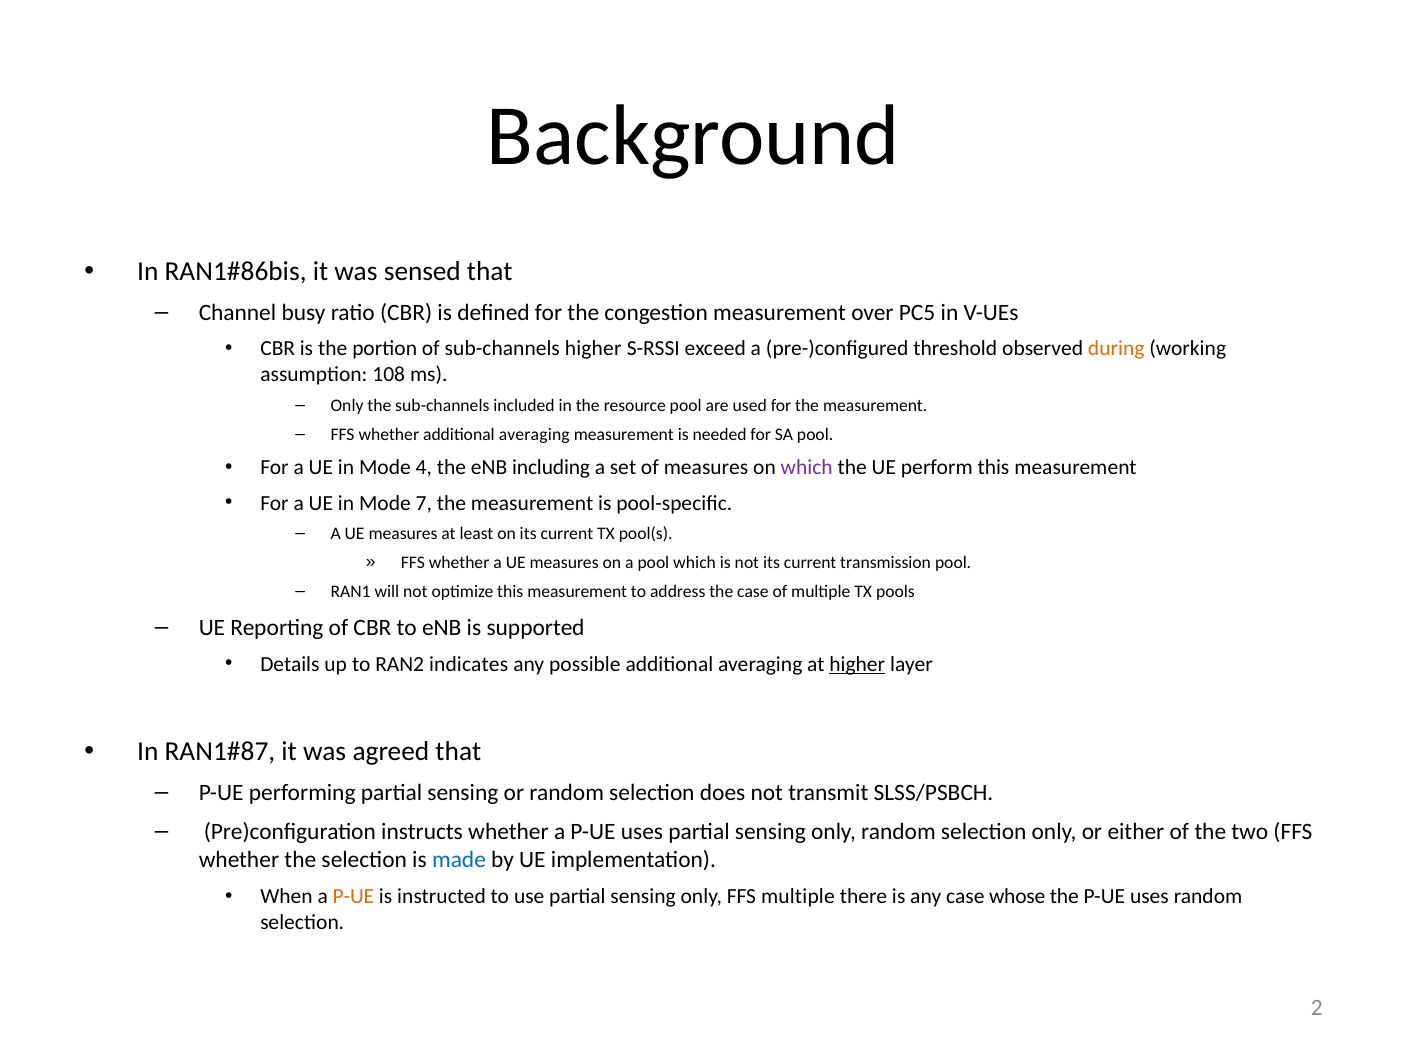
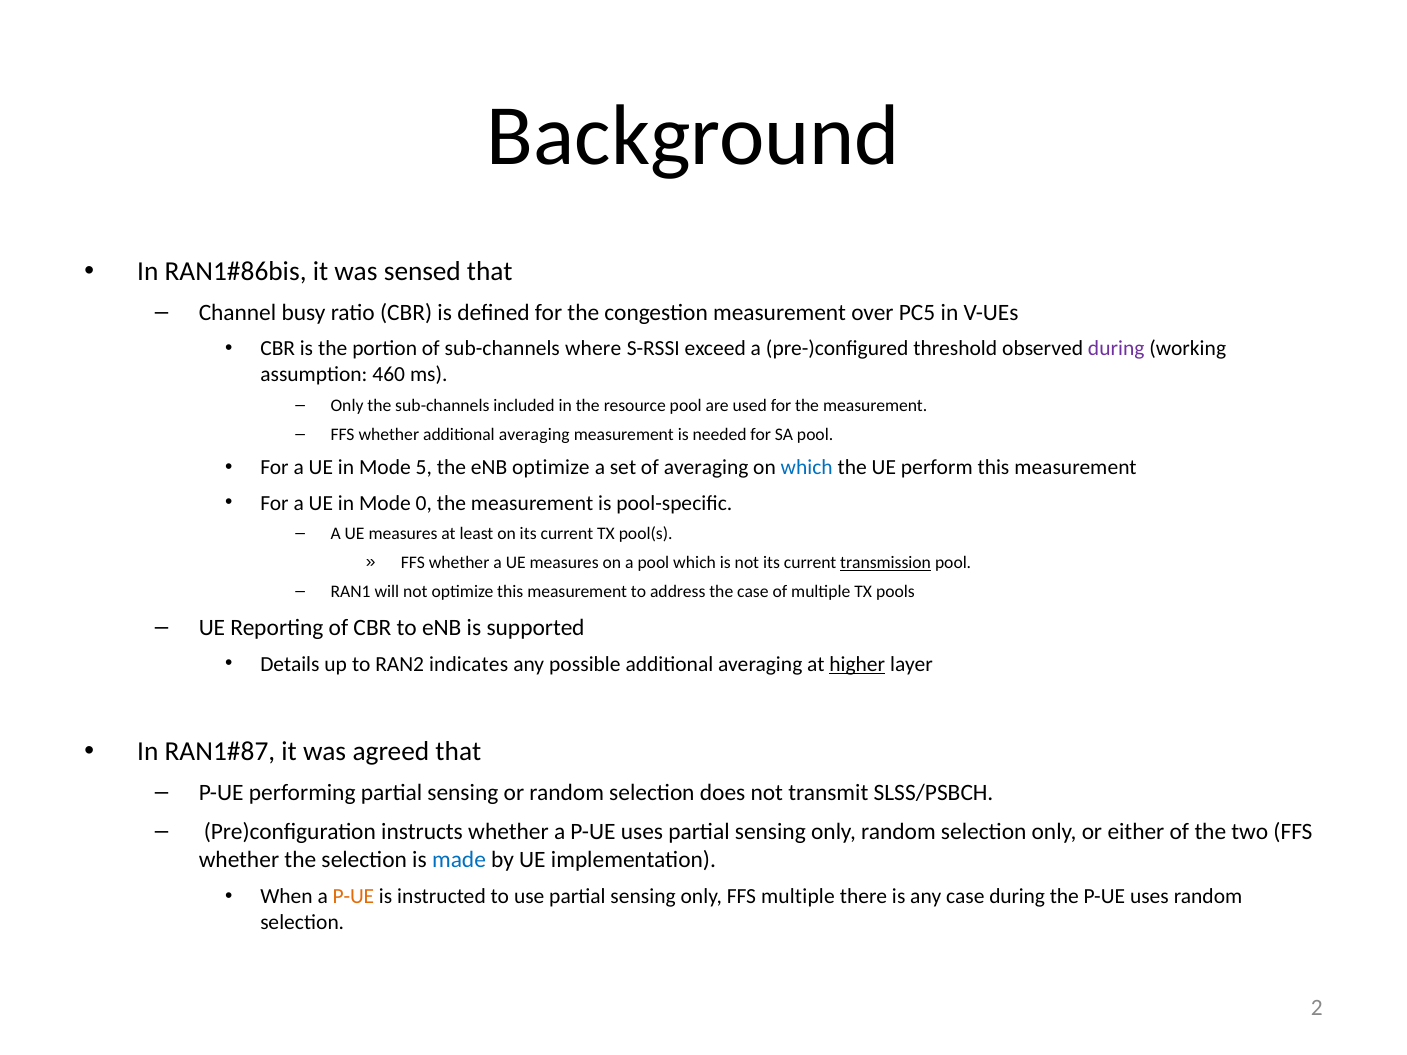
sub-channels higher: higher -> where
during at (1116, 349) colour: orange -> purple
108: 108 -> 460
4: 4 -> 5
eNB including: including -> optimize
of measures: measures -> averaging
which at (807, 468) colour: purple -> blue
7: 7 -> 0
transmission underline: none -> present
case whose: whose -> during
